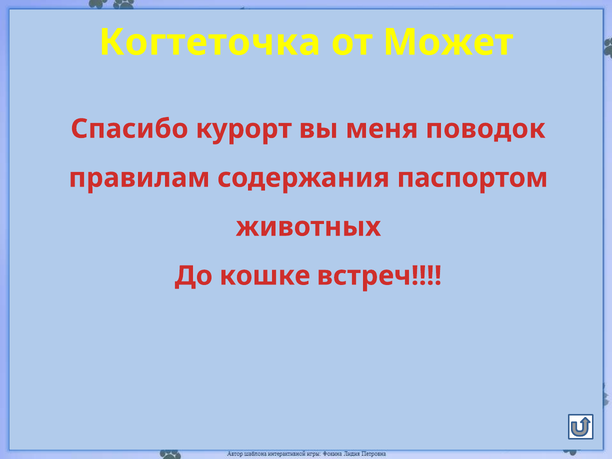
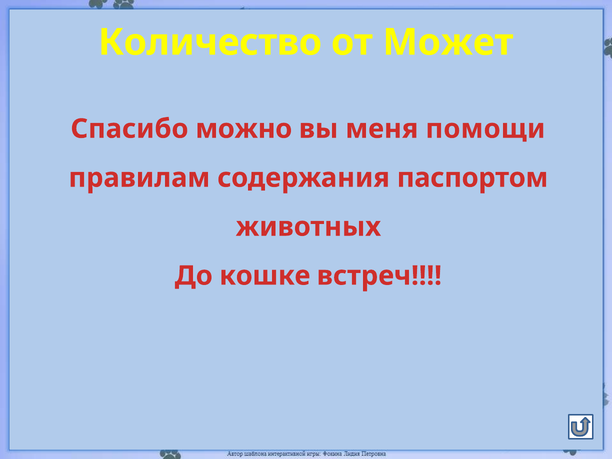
Когтеточка: Когтеточка -> Количество
курорт: курорт -> можно
поводок: поводок -> помощи
